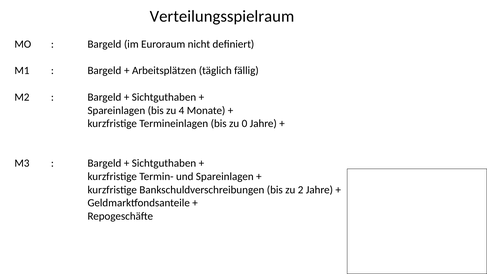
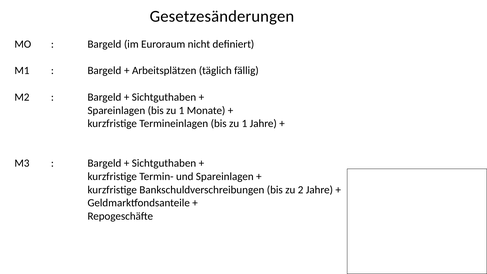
Verteilungsspielraum: Verteilungsspielraum -> Gesetzesänderungen
Spareinlagen bis zu 4: 4 -> 1
Termineinlagen bis zu 0: 0 -> 1
